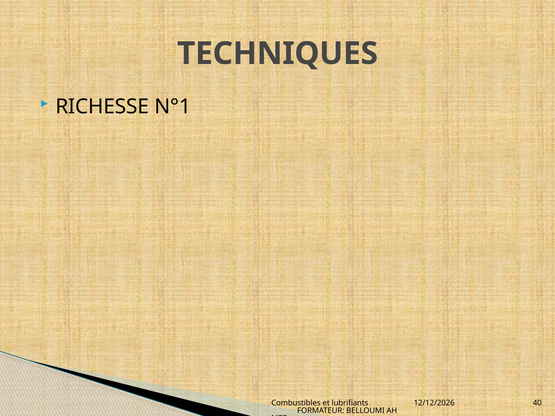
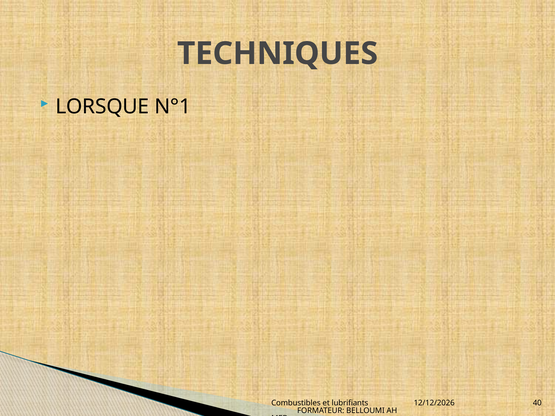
RICHESSE: RICHESSE -> LORSQUE
